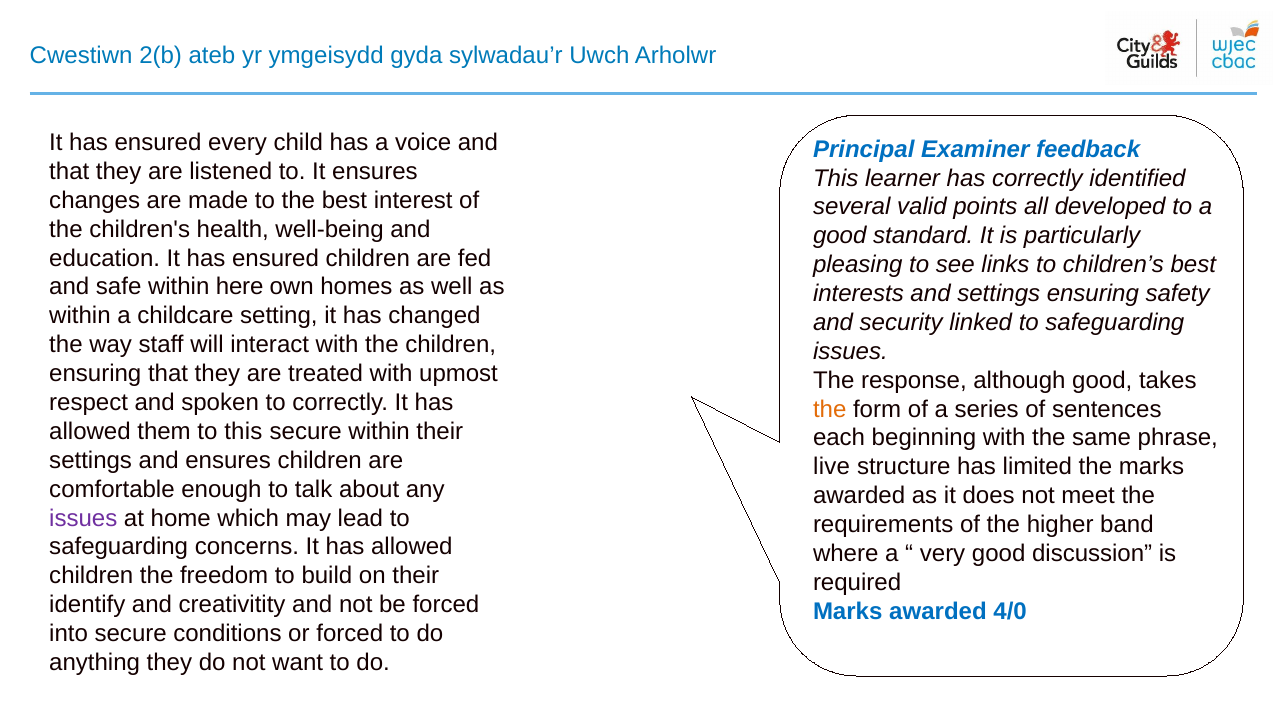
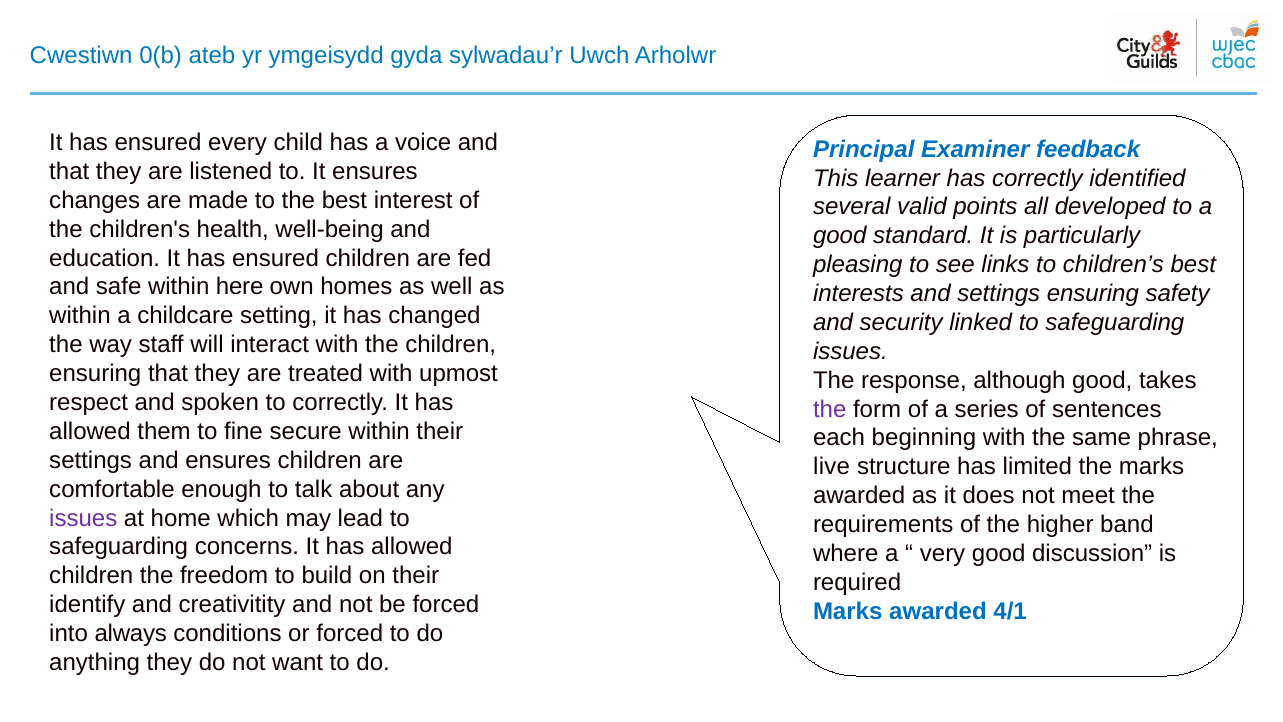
2(b: 2(b -> 0(b
the at (830, 409) colour: orange -> purple
to this: this -> fine
4/0: 4/0 -> 4/1
into secure: secure -> always
